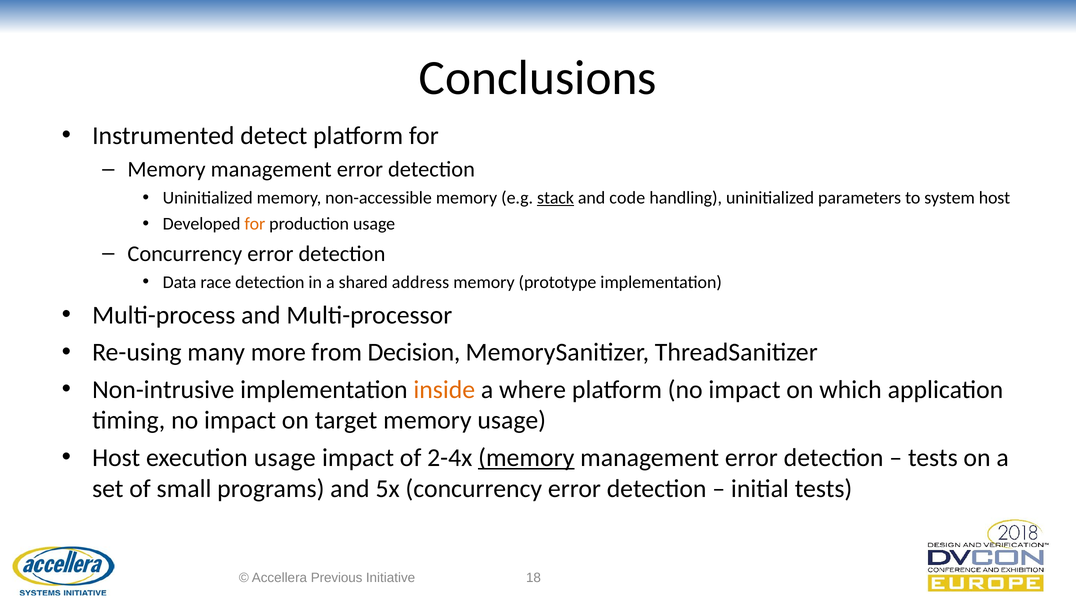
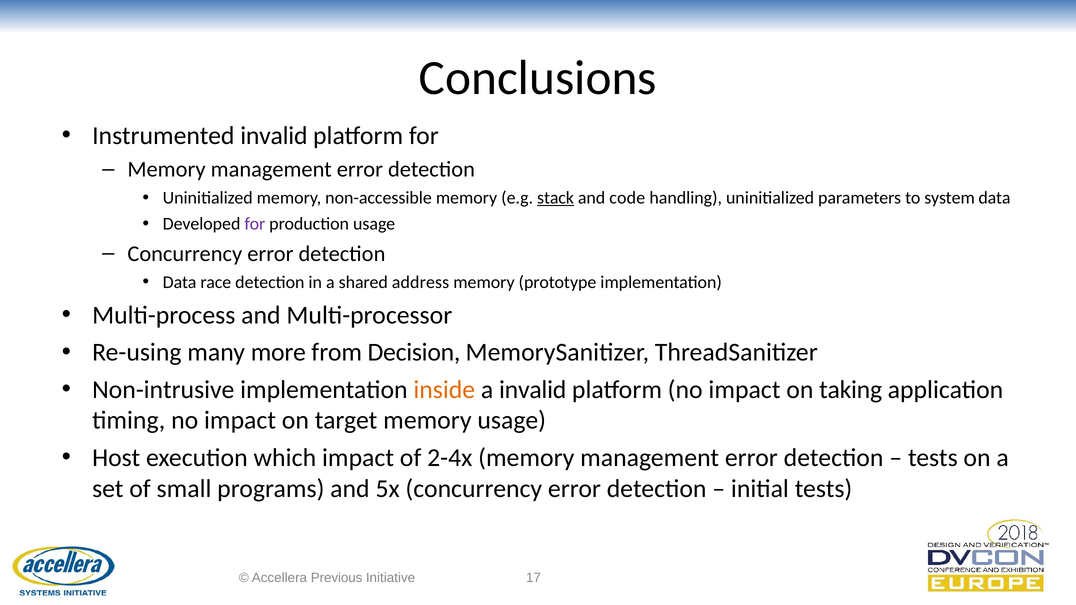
Instrumented detect: detect -> invalid
system host: host -> data
for at (255, 224) colour: orange -> purple
a where: where -> invalid
which: which -> taking
execution usage: usage -> which
memory at (526, 458) underline: present -> none
18: 18 -> 17
